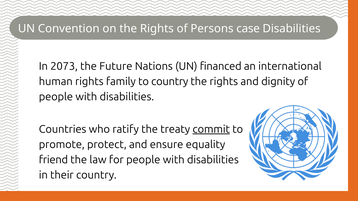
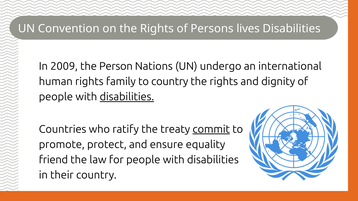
case: case -> lives
2073: 2073 -> 2009
Future: Future -> Person
financed: financed -> undergo
disabilities at (127, 97) underline: none -> present
